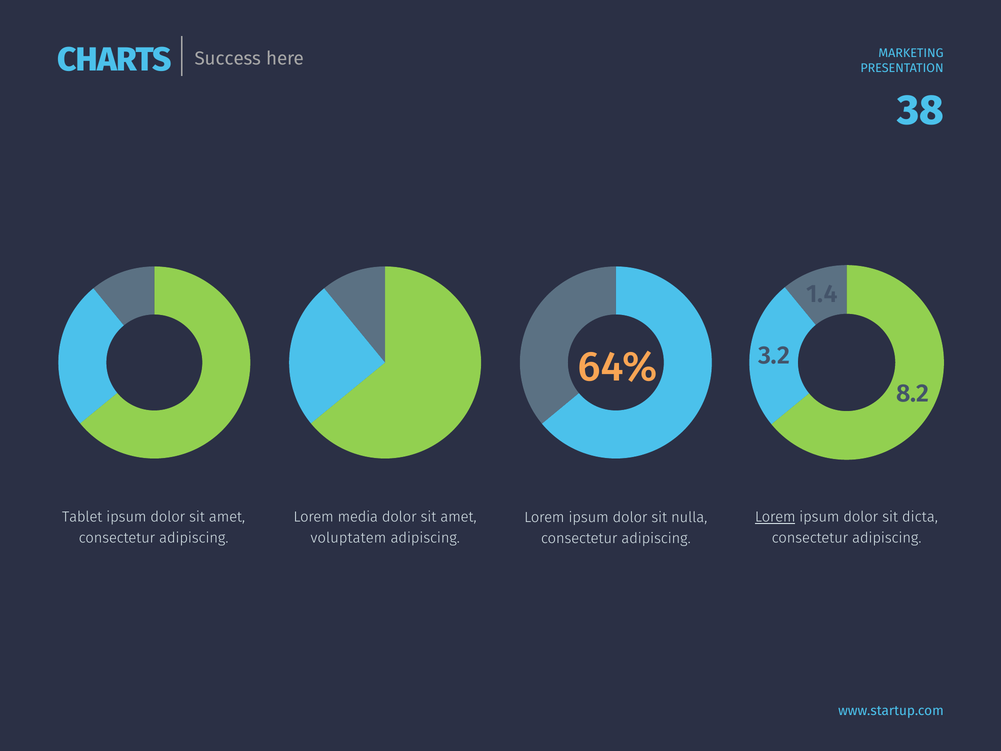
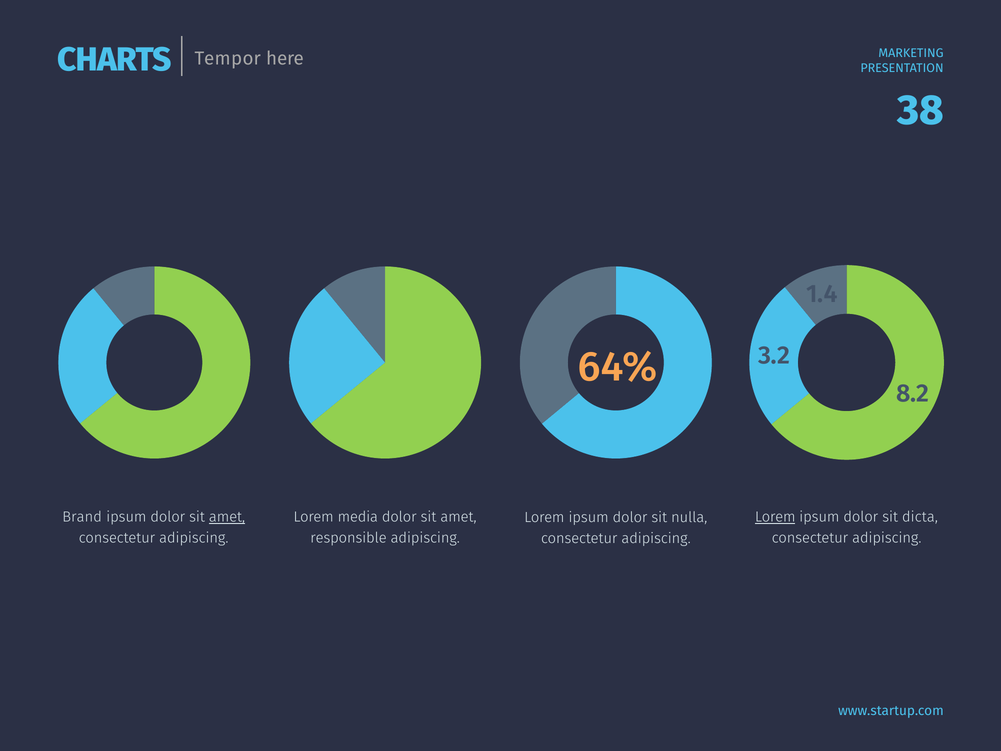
Success: Success -> Tempor
Tablet: Tablet -> Brand
amet at (227, 517) underline: none -> present
voluptatem: voluptatem -> responsible
